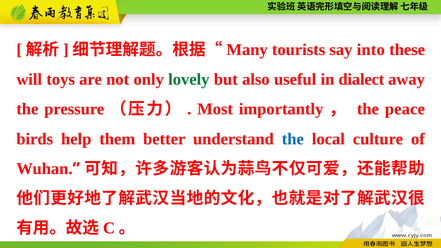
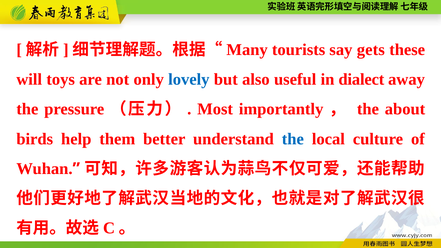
into: into -> gets
lovely colour: green -> blue
peace: peace -> about
